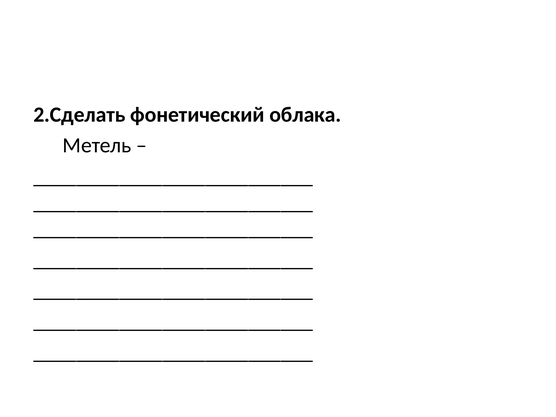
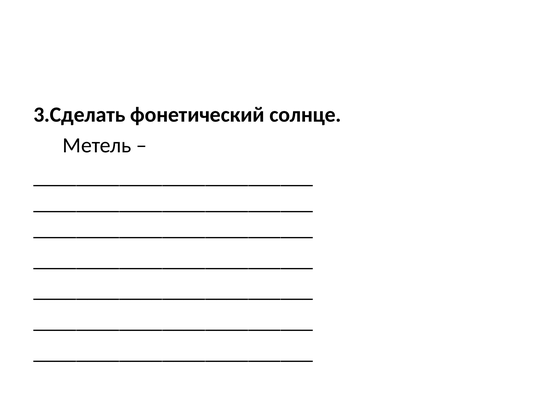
2.Сделать: 2.Сделать -> 3.Сделать
облака: облака -> солнце
